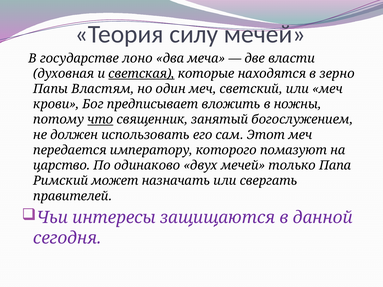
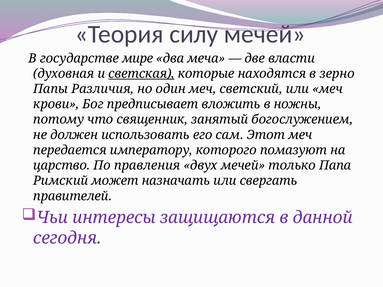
лоно: лоно -> мире
Властям: Властям -> Различия
что underline: present -> none
одинаково: одинаково -> правления
